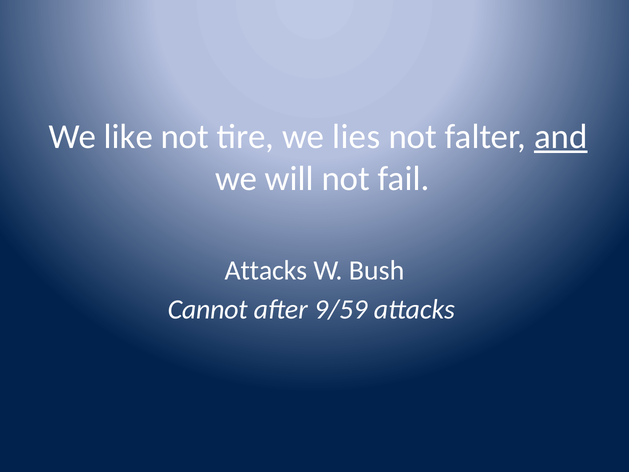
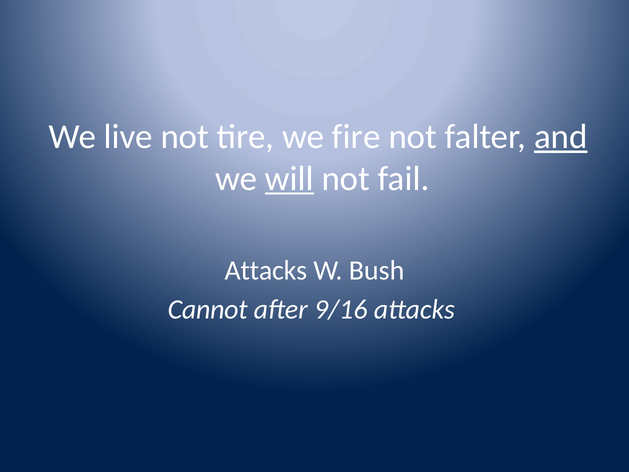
like: like -> live
lies: lies -> fire
will underline: none -> present
9/59: 9/59 -> 9/16
